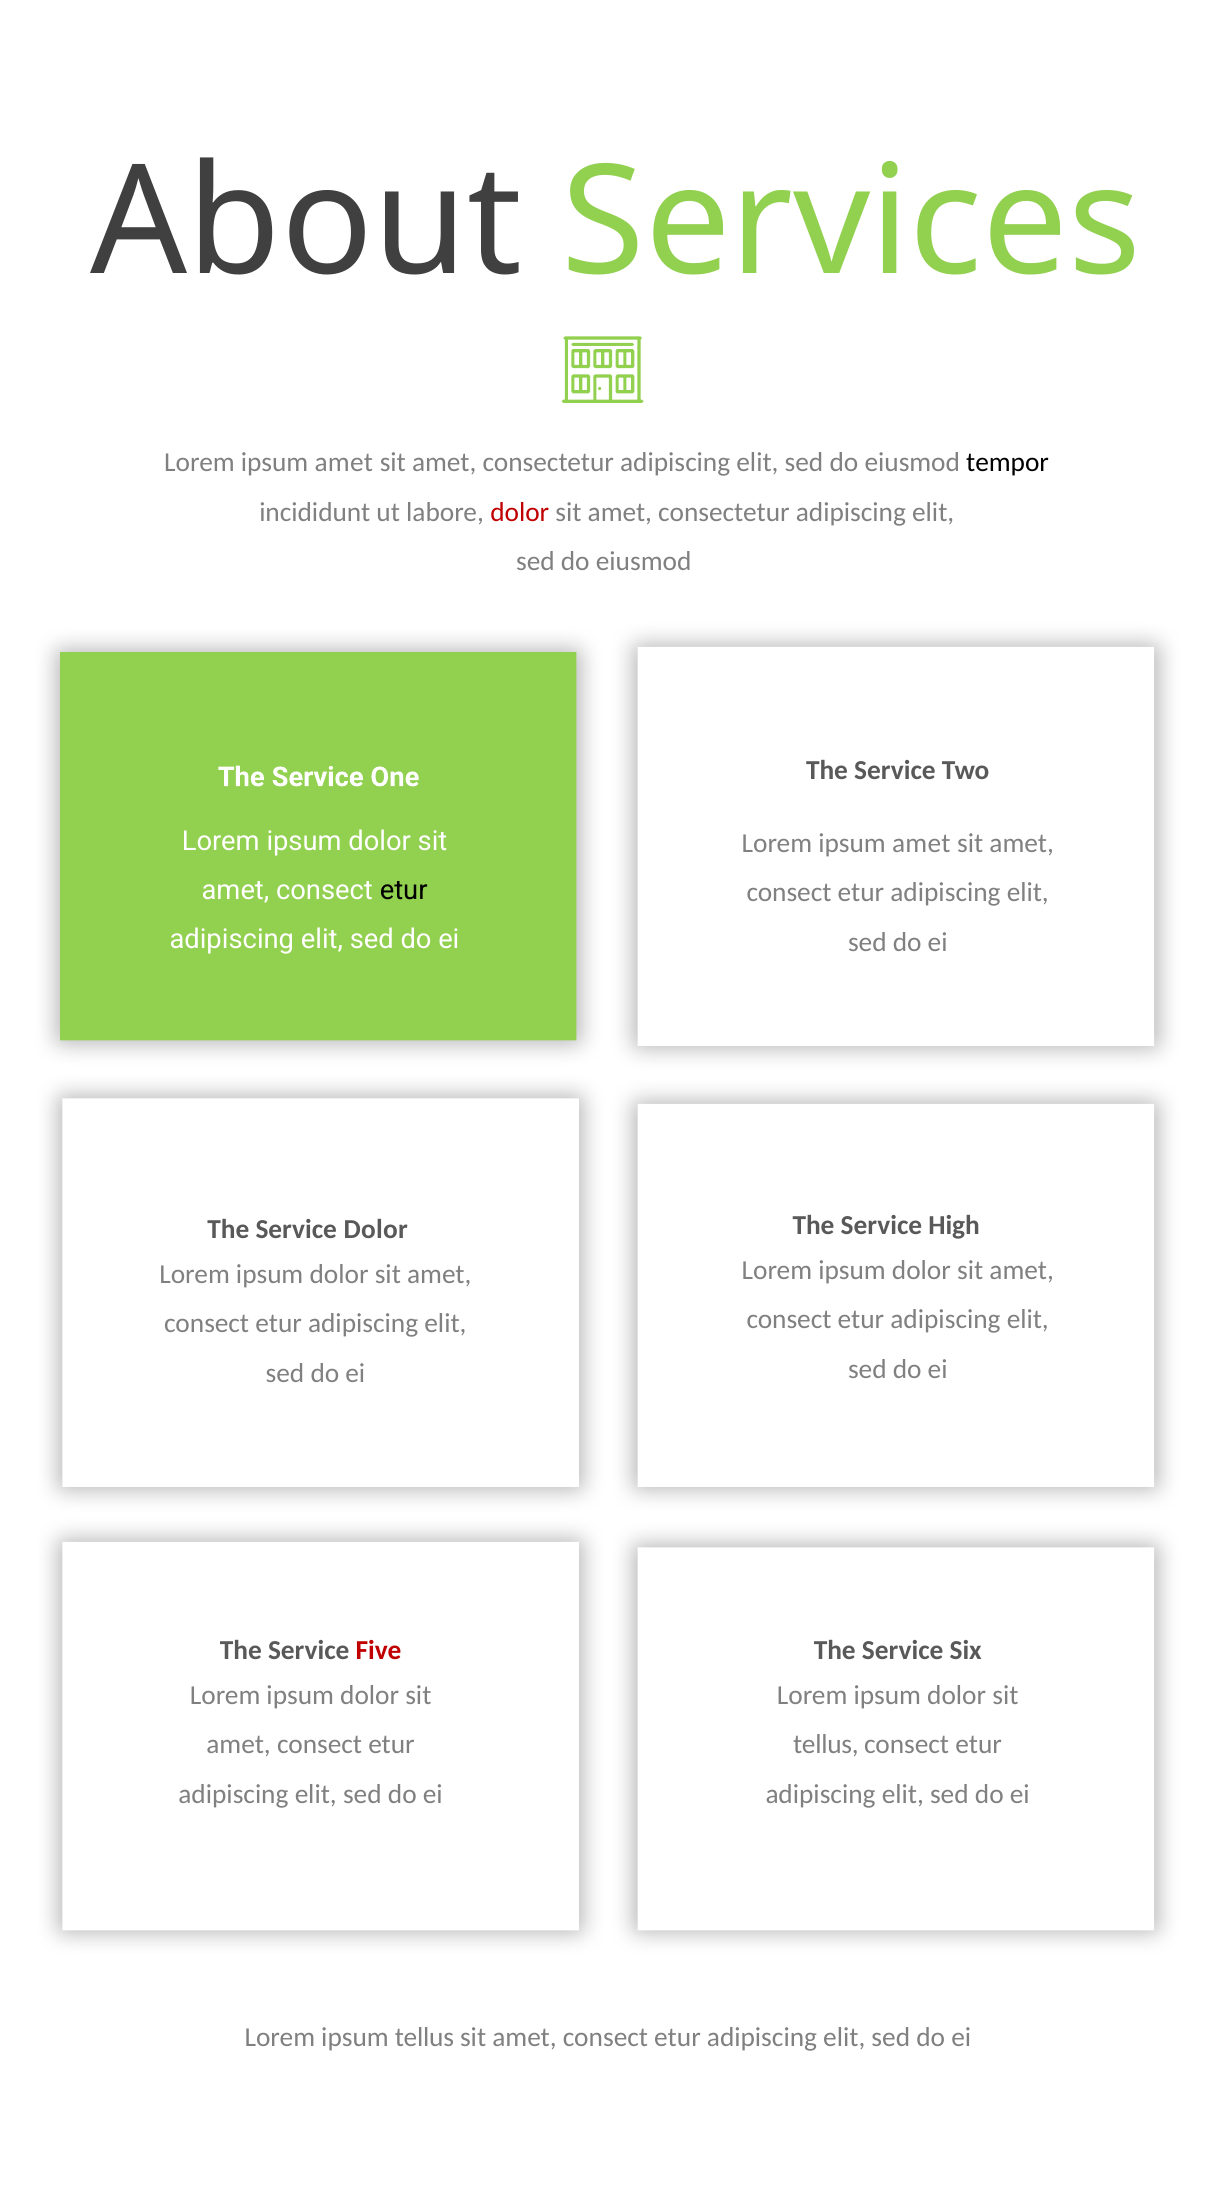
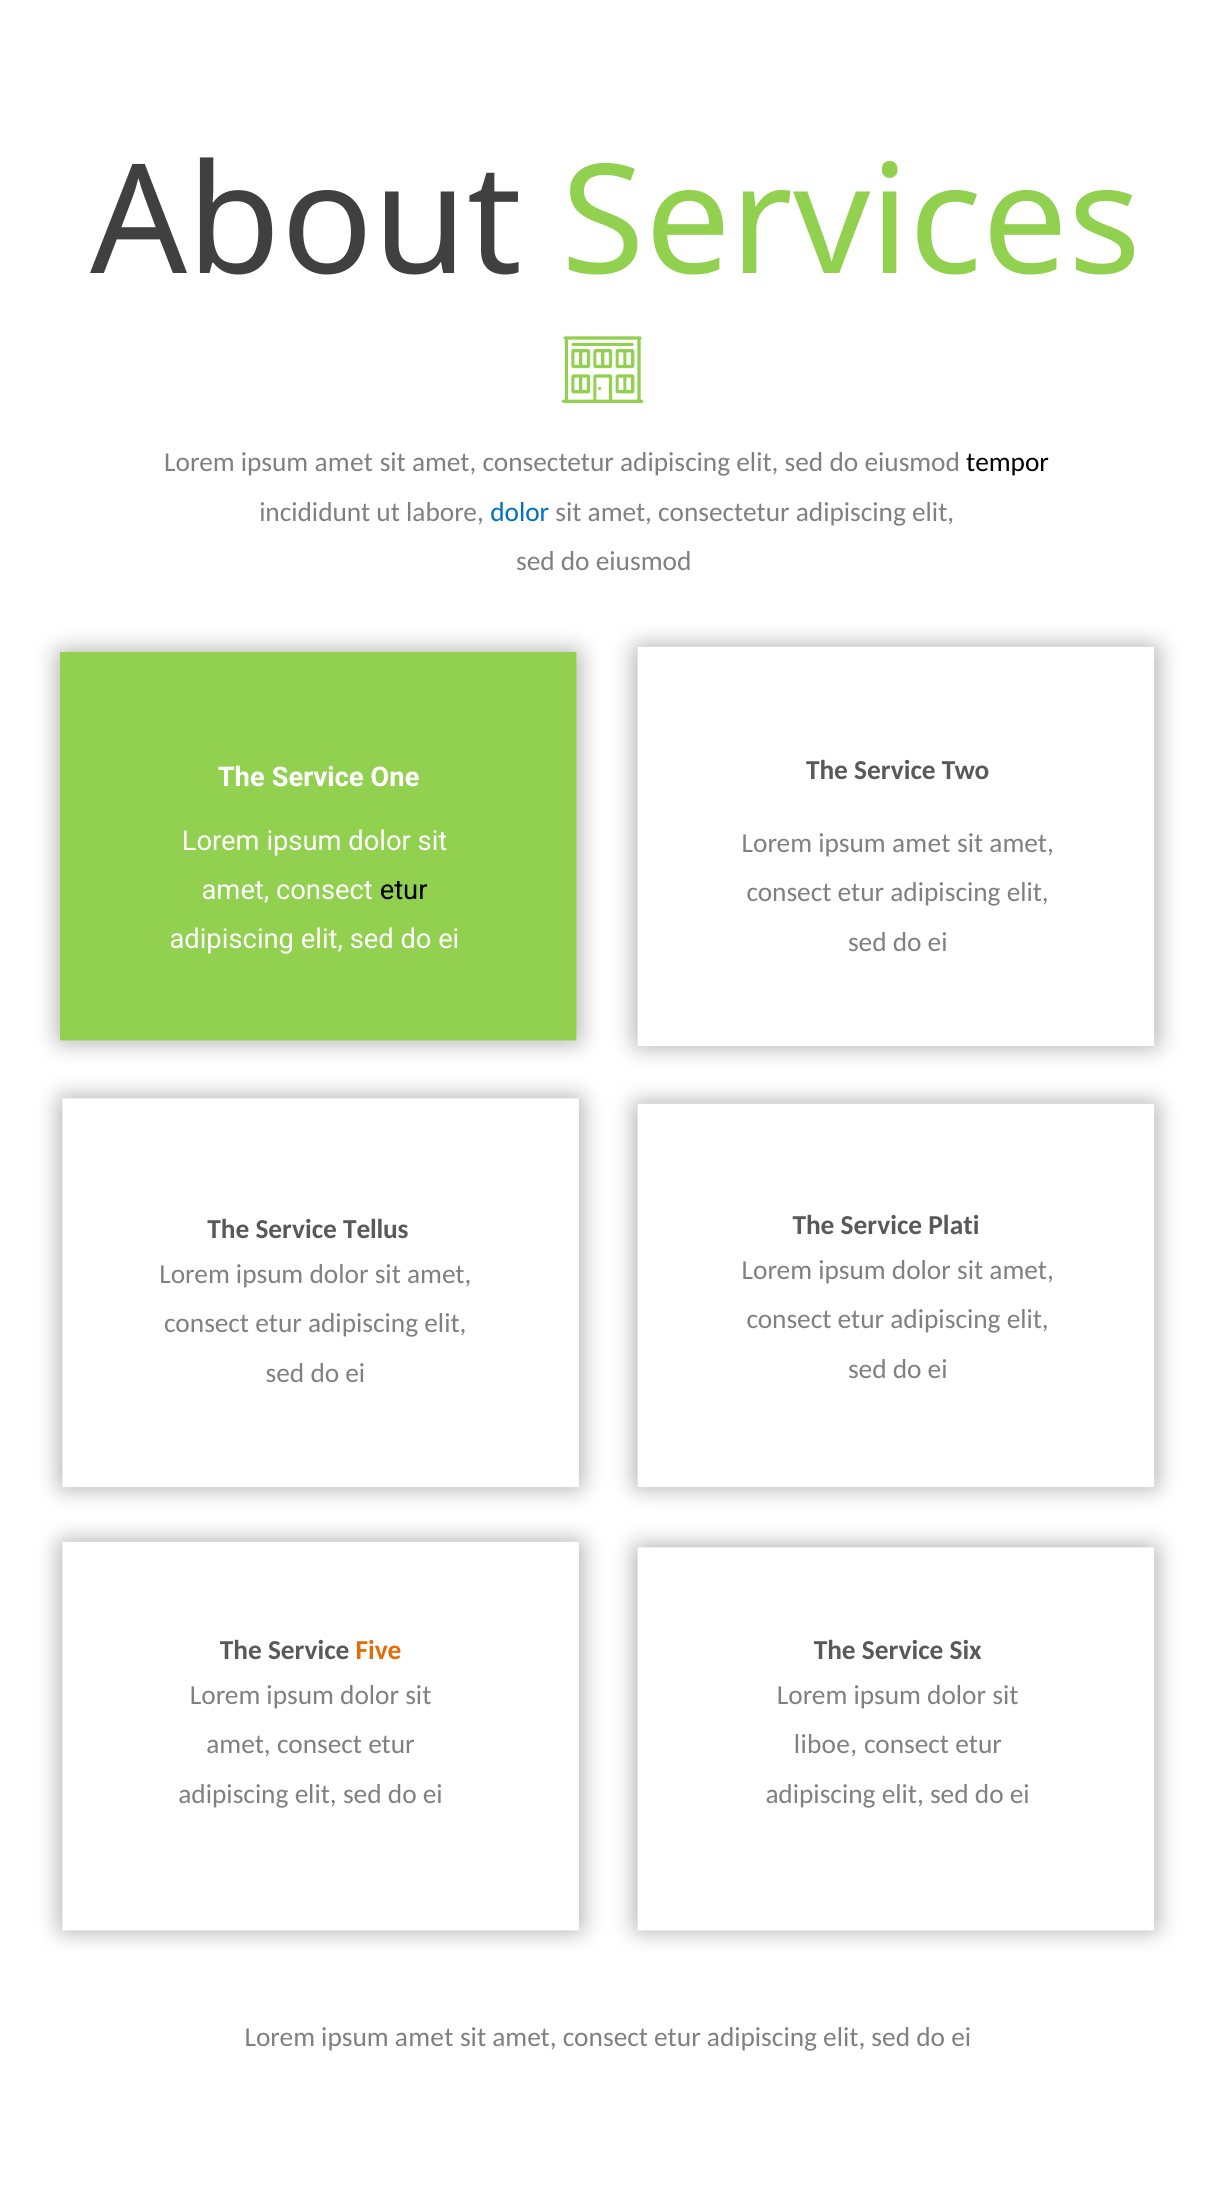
dolor at (520, 512) colour: red -> blue
High: High -> Plati
Service Dolor: Dolor -> Tellus
Five colour: red -> orange
tellus at (826, 1745): tellus -> liboe
tellus at (424, 2037): tellus -> amet
